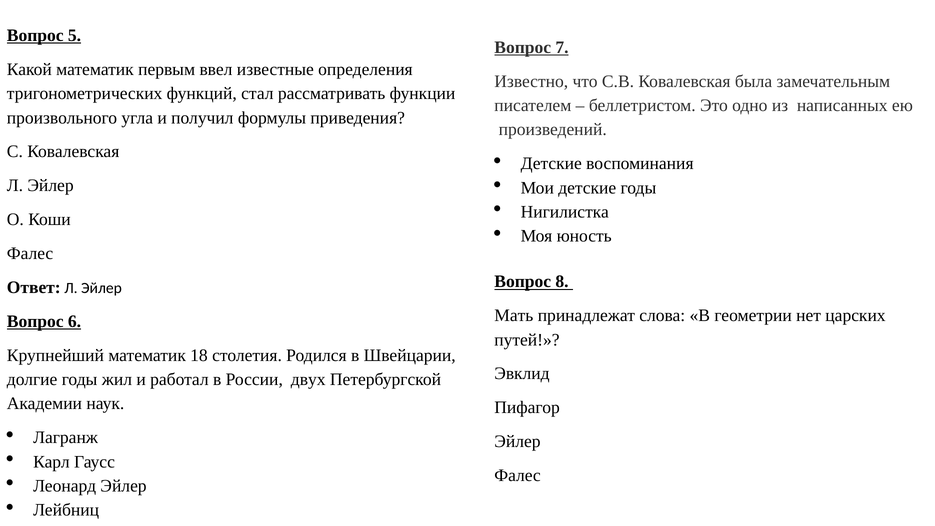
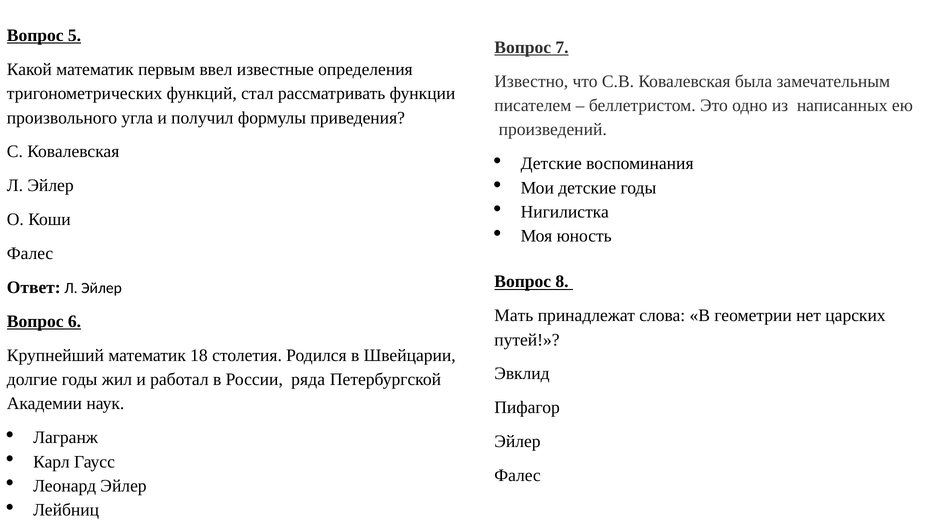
двух: двух -> ряда
